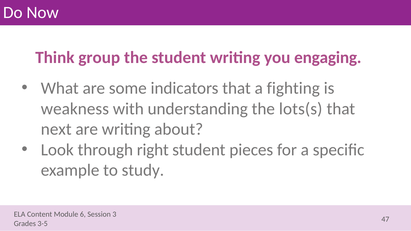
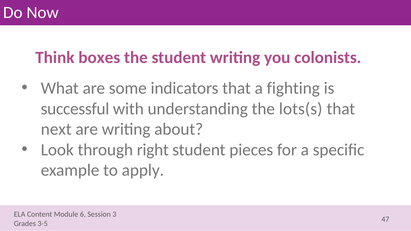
group: group -> boxes
engaging: engaging -> colonists
weakness: weakness -> successful
study: study -> apply
